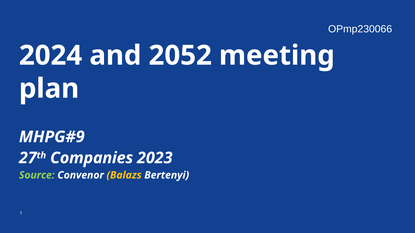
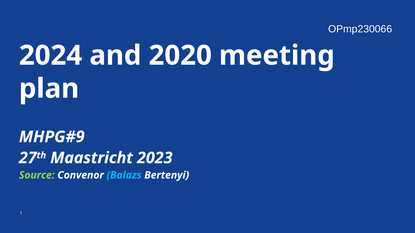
2052: 2052 -> 2020
Companies: Companies -> Maastricht
Balazs colour: yellow -> light blue
